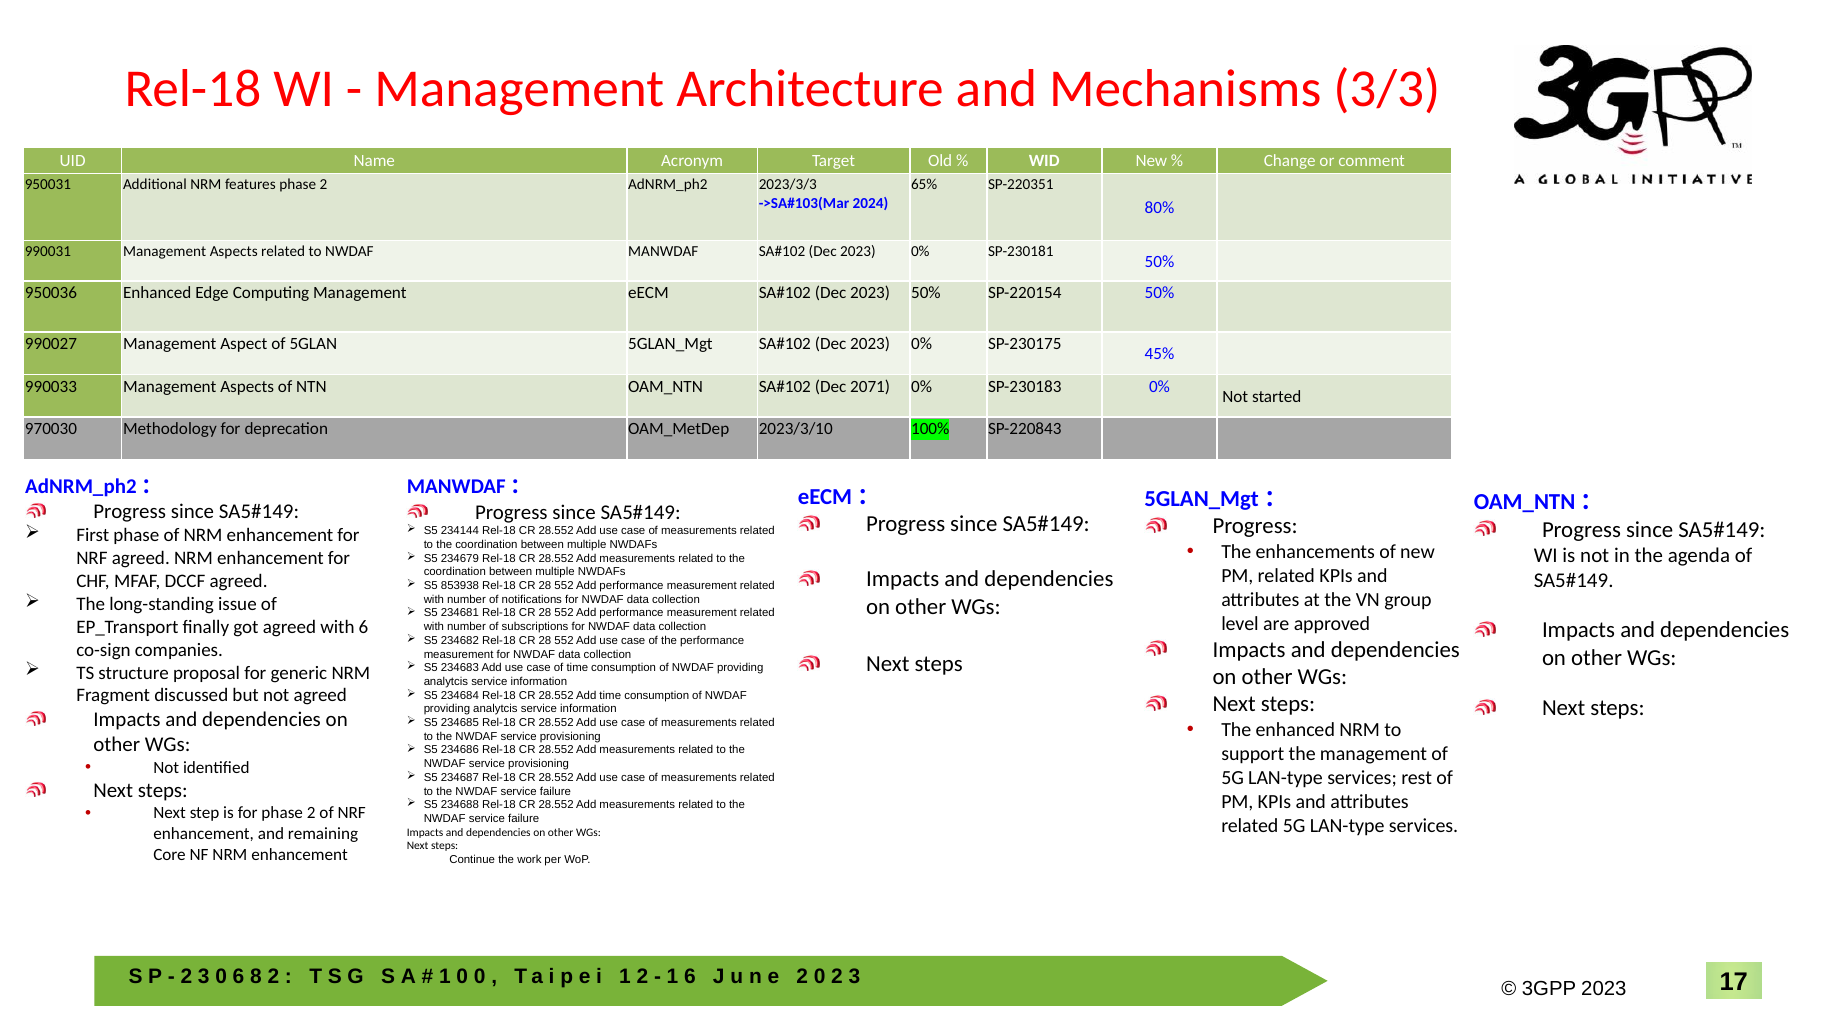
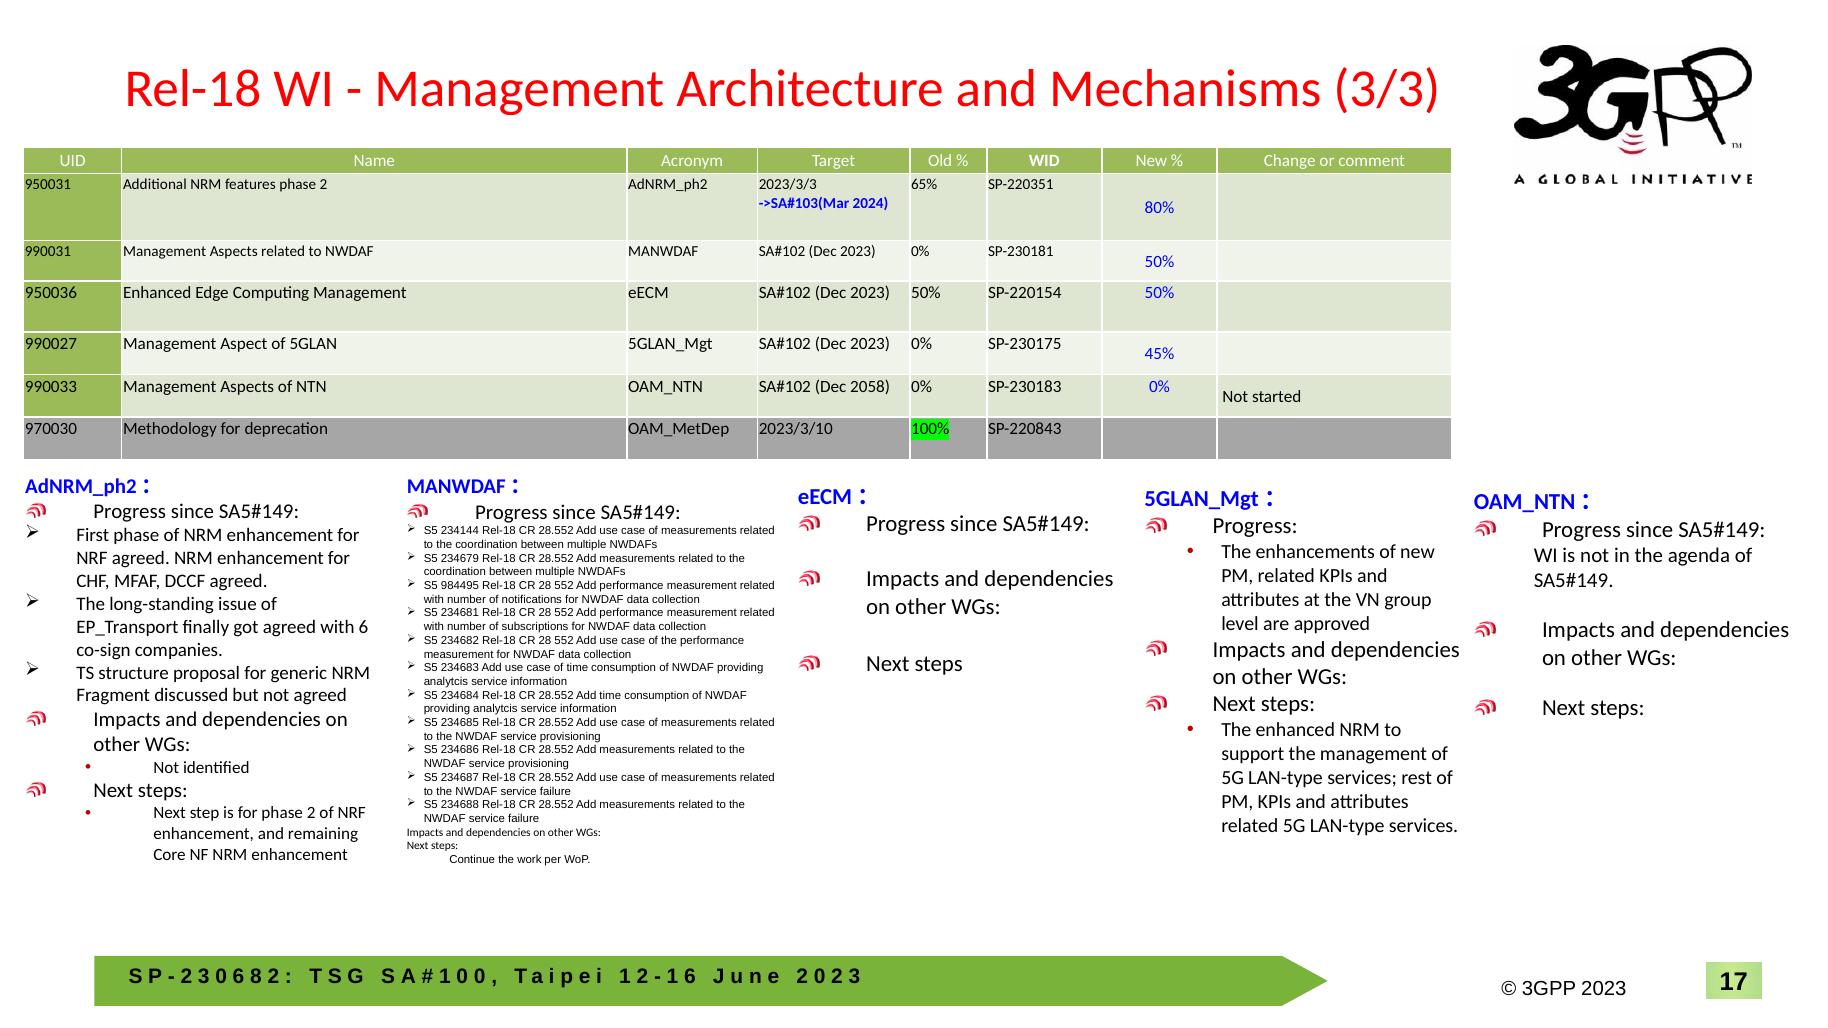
2071: 2071 -> 2058
853938: 853938 -> 984495
